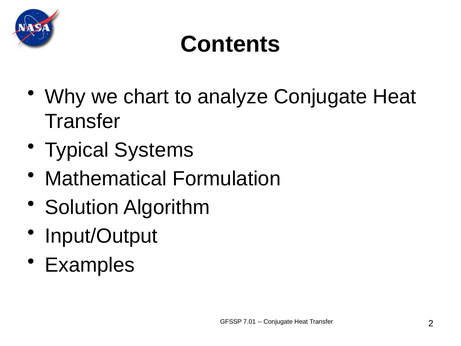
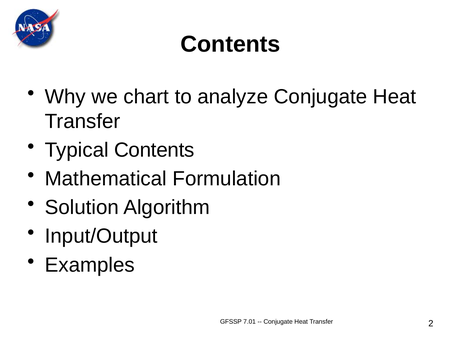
Typical Systems: Systems -> Contents
